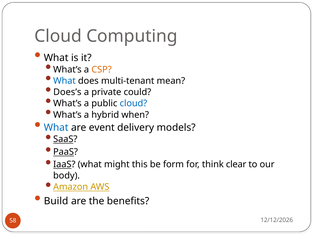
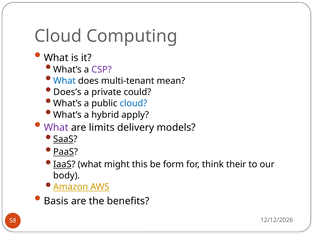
CSP colour: orange -> purple
when: when -> apply
What at (56, 127) colour: blue -> purple
event: event -> limits
clear: clear -> their
Build: Build -> Basis
